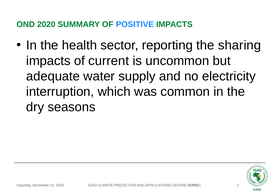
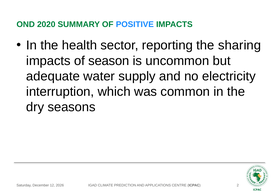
current: current -> season
